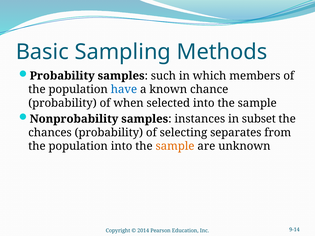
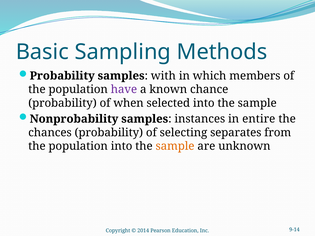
such: such -> with
have colour: blue -> purple
subset: subset -> entire
